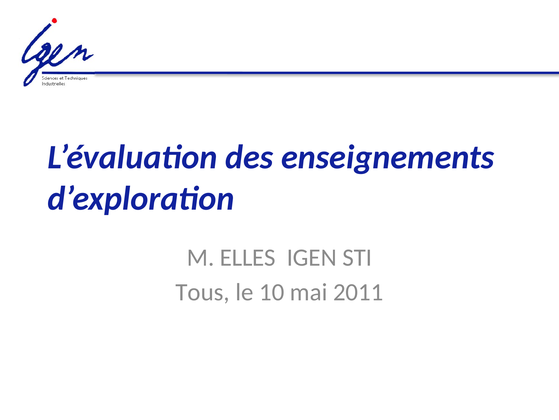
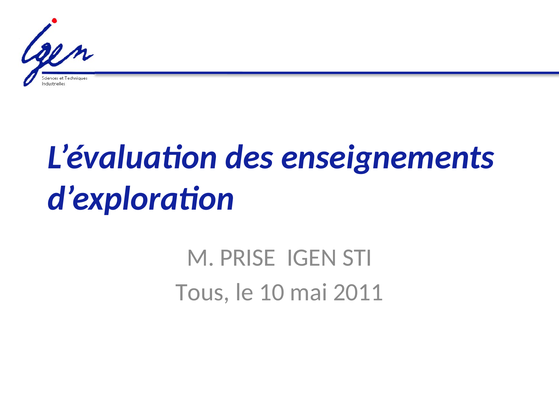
ELLES: ELLES -> PRISE
